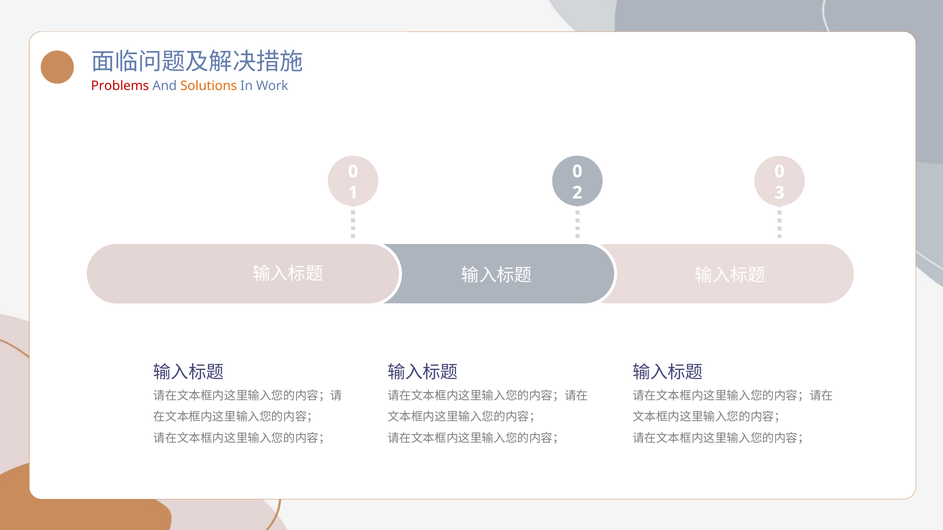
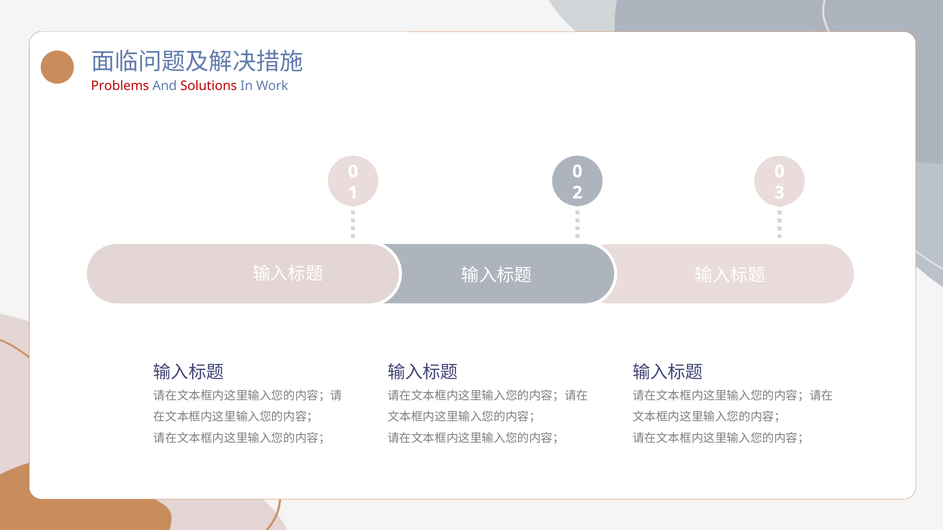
Solutions colour: orange -> red
